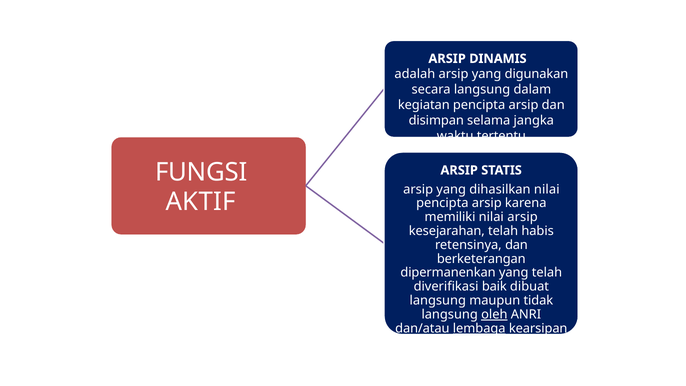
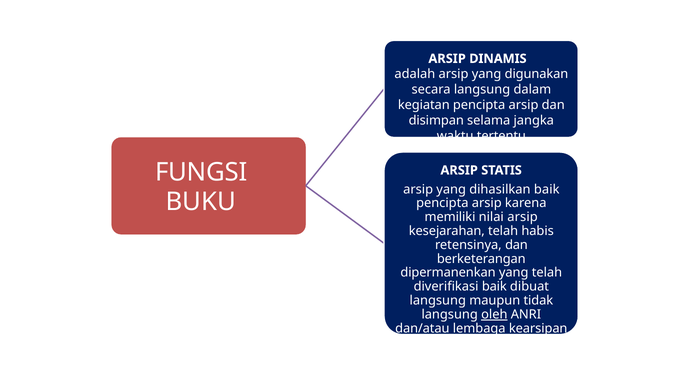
dihasilkan nilai: nilai -> baik
AKTIF: AKTIF -> BUKU
lembaga underline: present -> none
